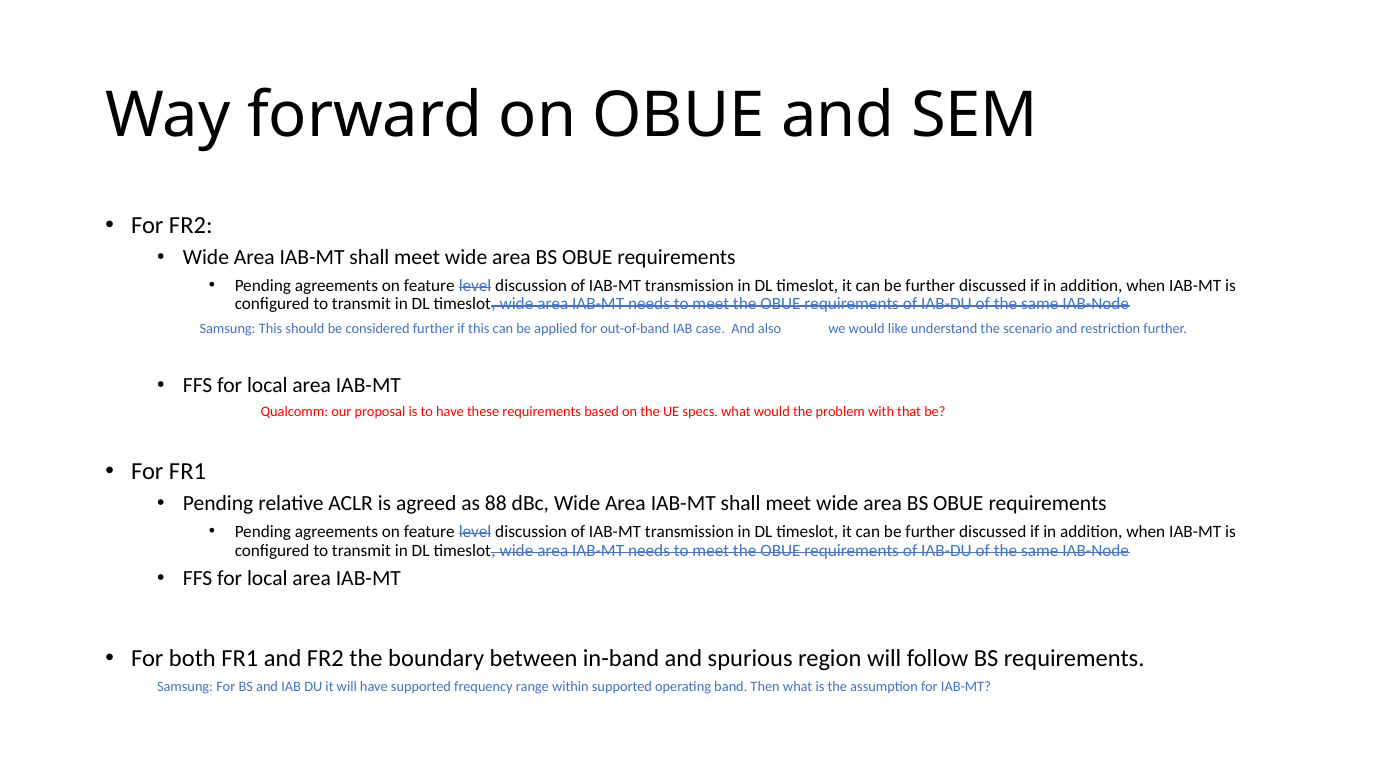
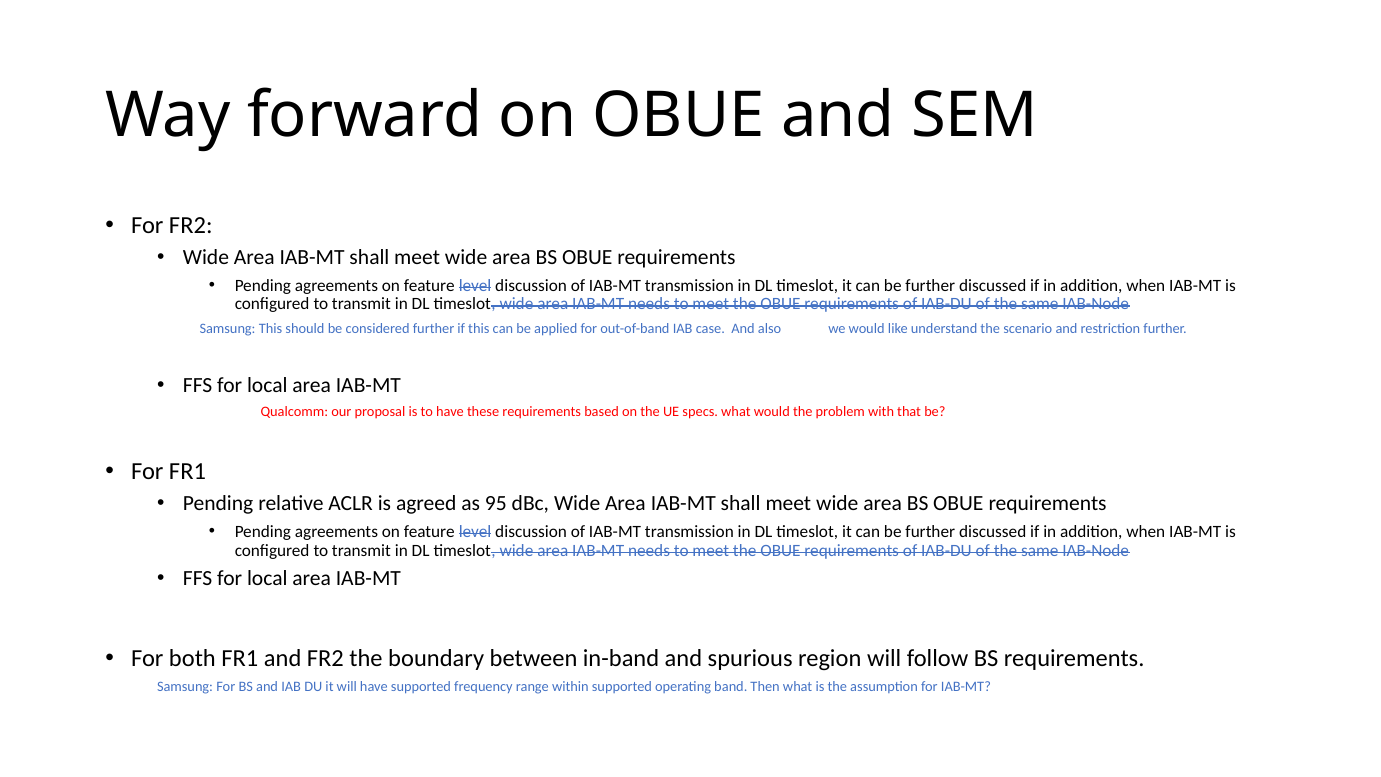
88: 88 -> 95
